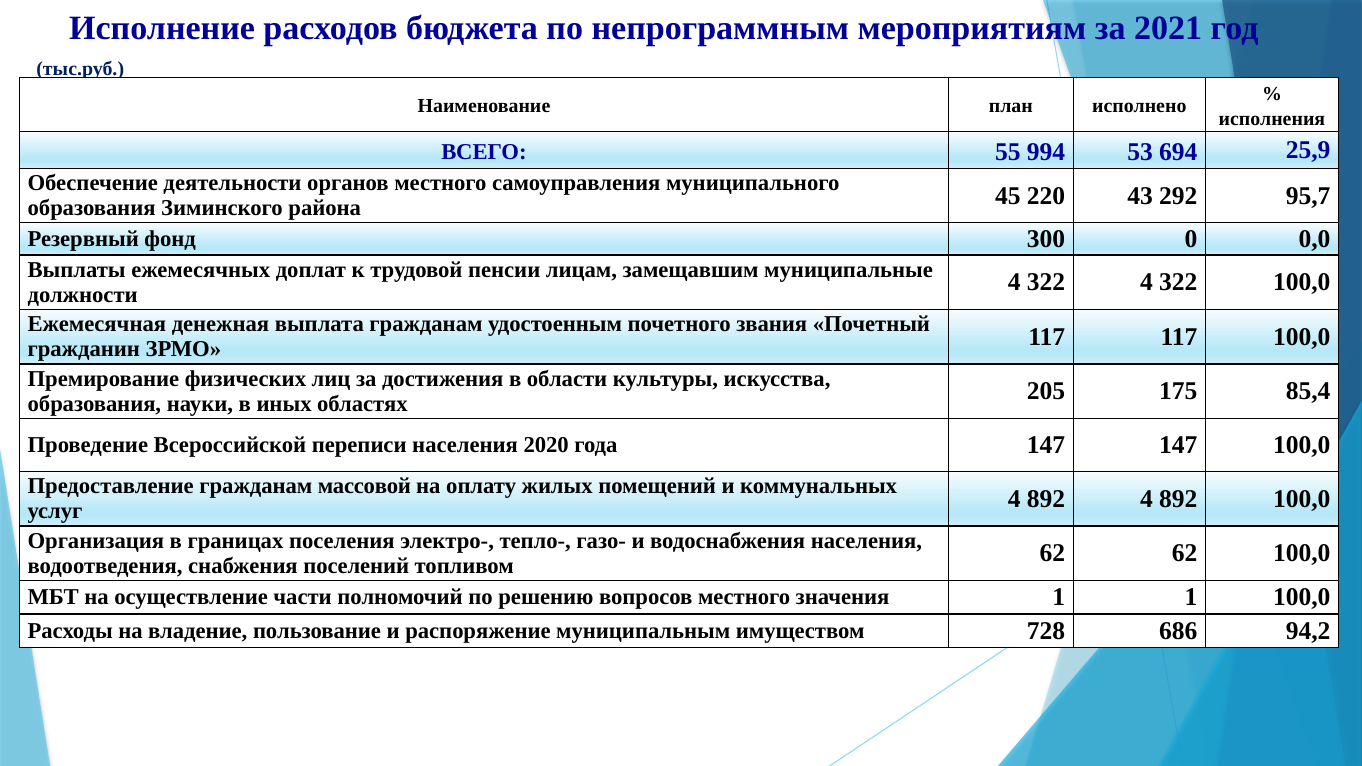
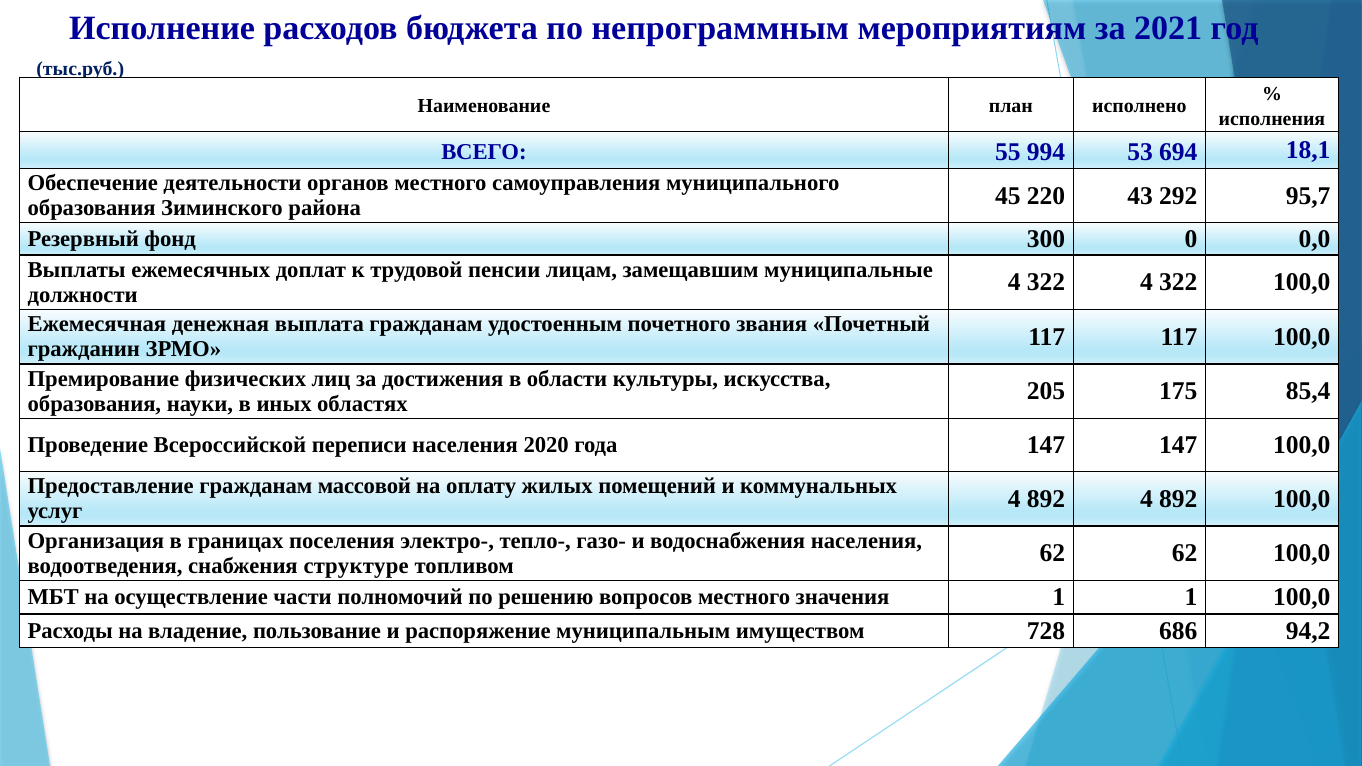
25,9: 25,9 -> 18,1
поселений: поселений -> структуре
